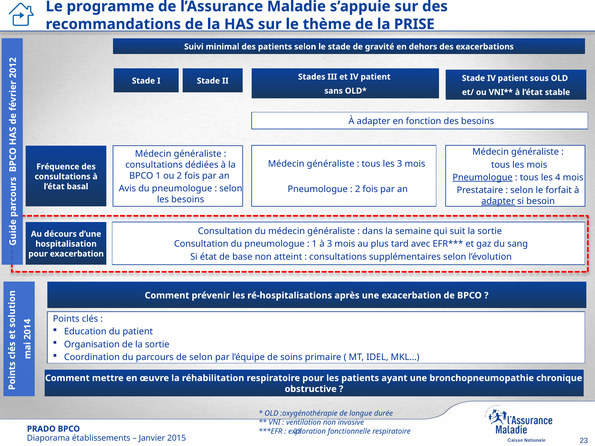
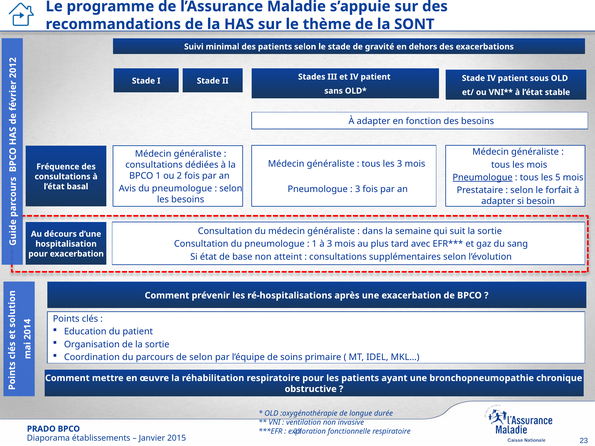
PRISE: PRISE -> SONT
les 4: 4 -> 5
2 at (358, 189): 2 -> 3
adapter at (498, 201) underline: present -> none
